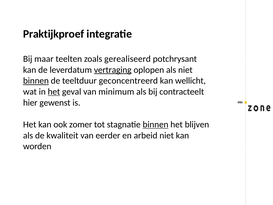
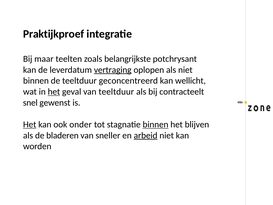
gerealiseerd: gerealiseerd -> belangrijkste
binnen at (36, 81) underline: present -> none
van minimum: minimum -> teeltduur
hier: hier -> snel
Het at (30, 124) underline: none -> present
zomer: zomer -> onder
kwaliteit: kwaliteit -> bladeren
eerder: eerder -> sneller
arbeid underline: none -> present
